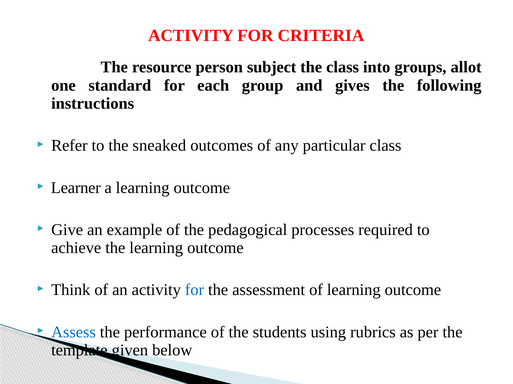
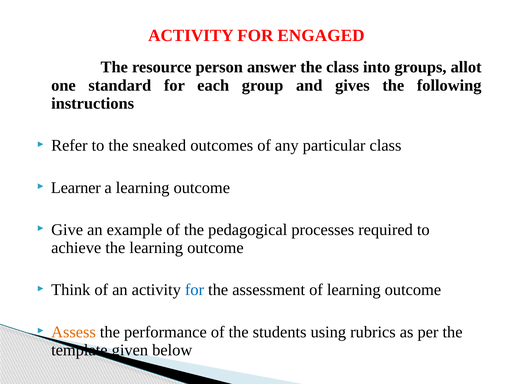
CRITERIA: CRITERIA -> ENGAGED
subject: subject -> answer
Assess colour: blue -> orange
